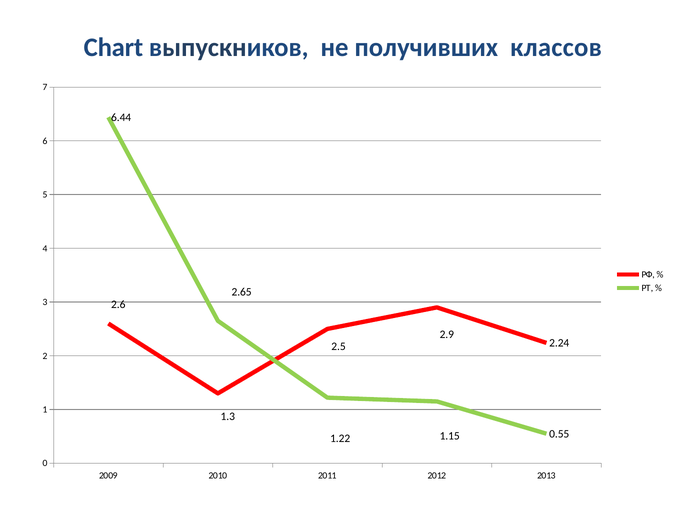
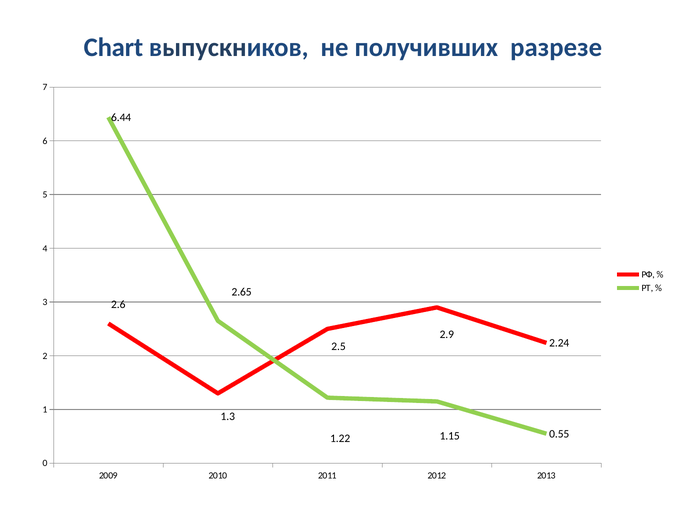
классов: классов -> разрезе
